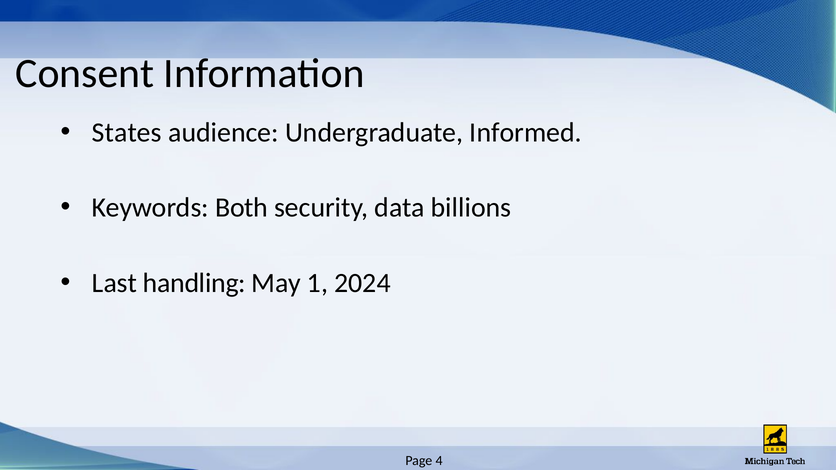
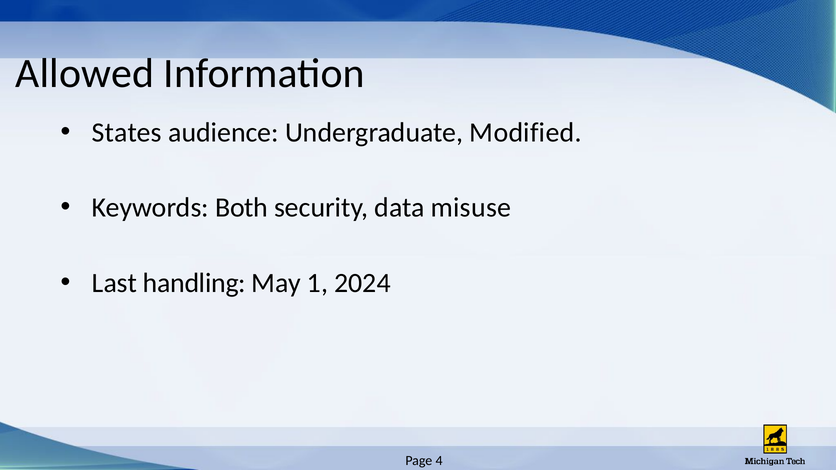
Consent: Consent -> Allowed
Informed: Informed -> Modified
billions: billions -> misuse
